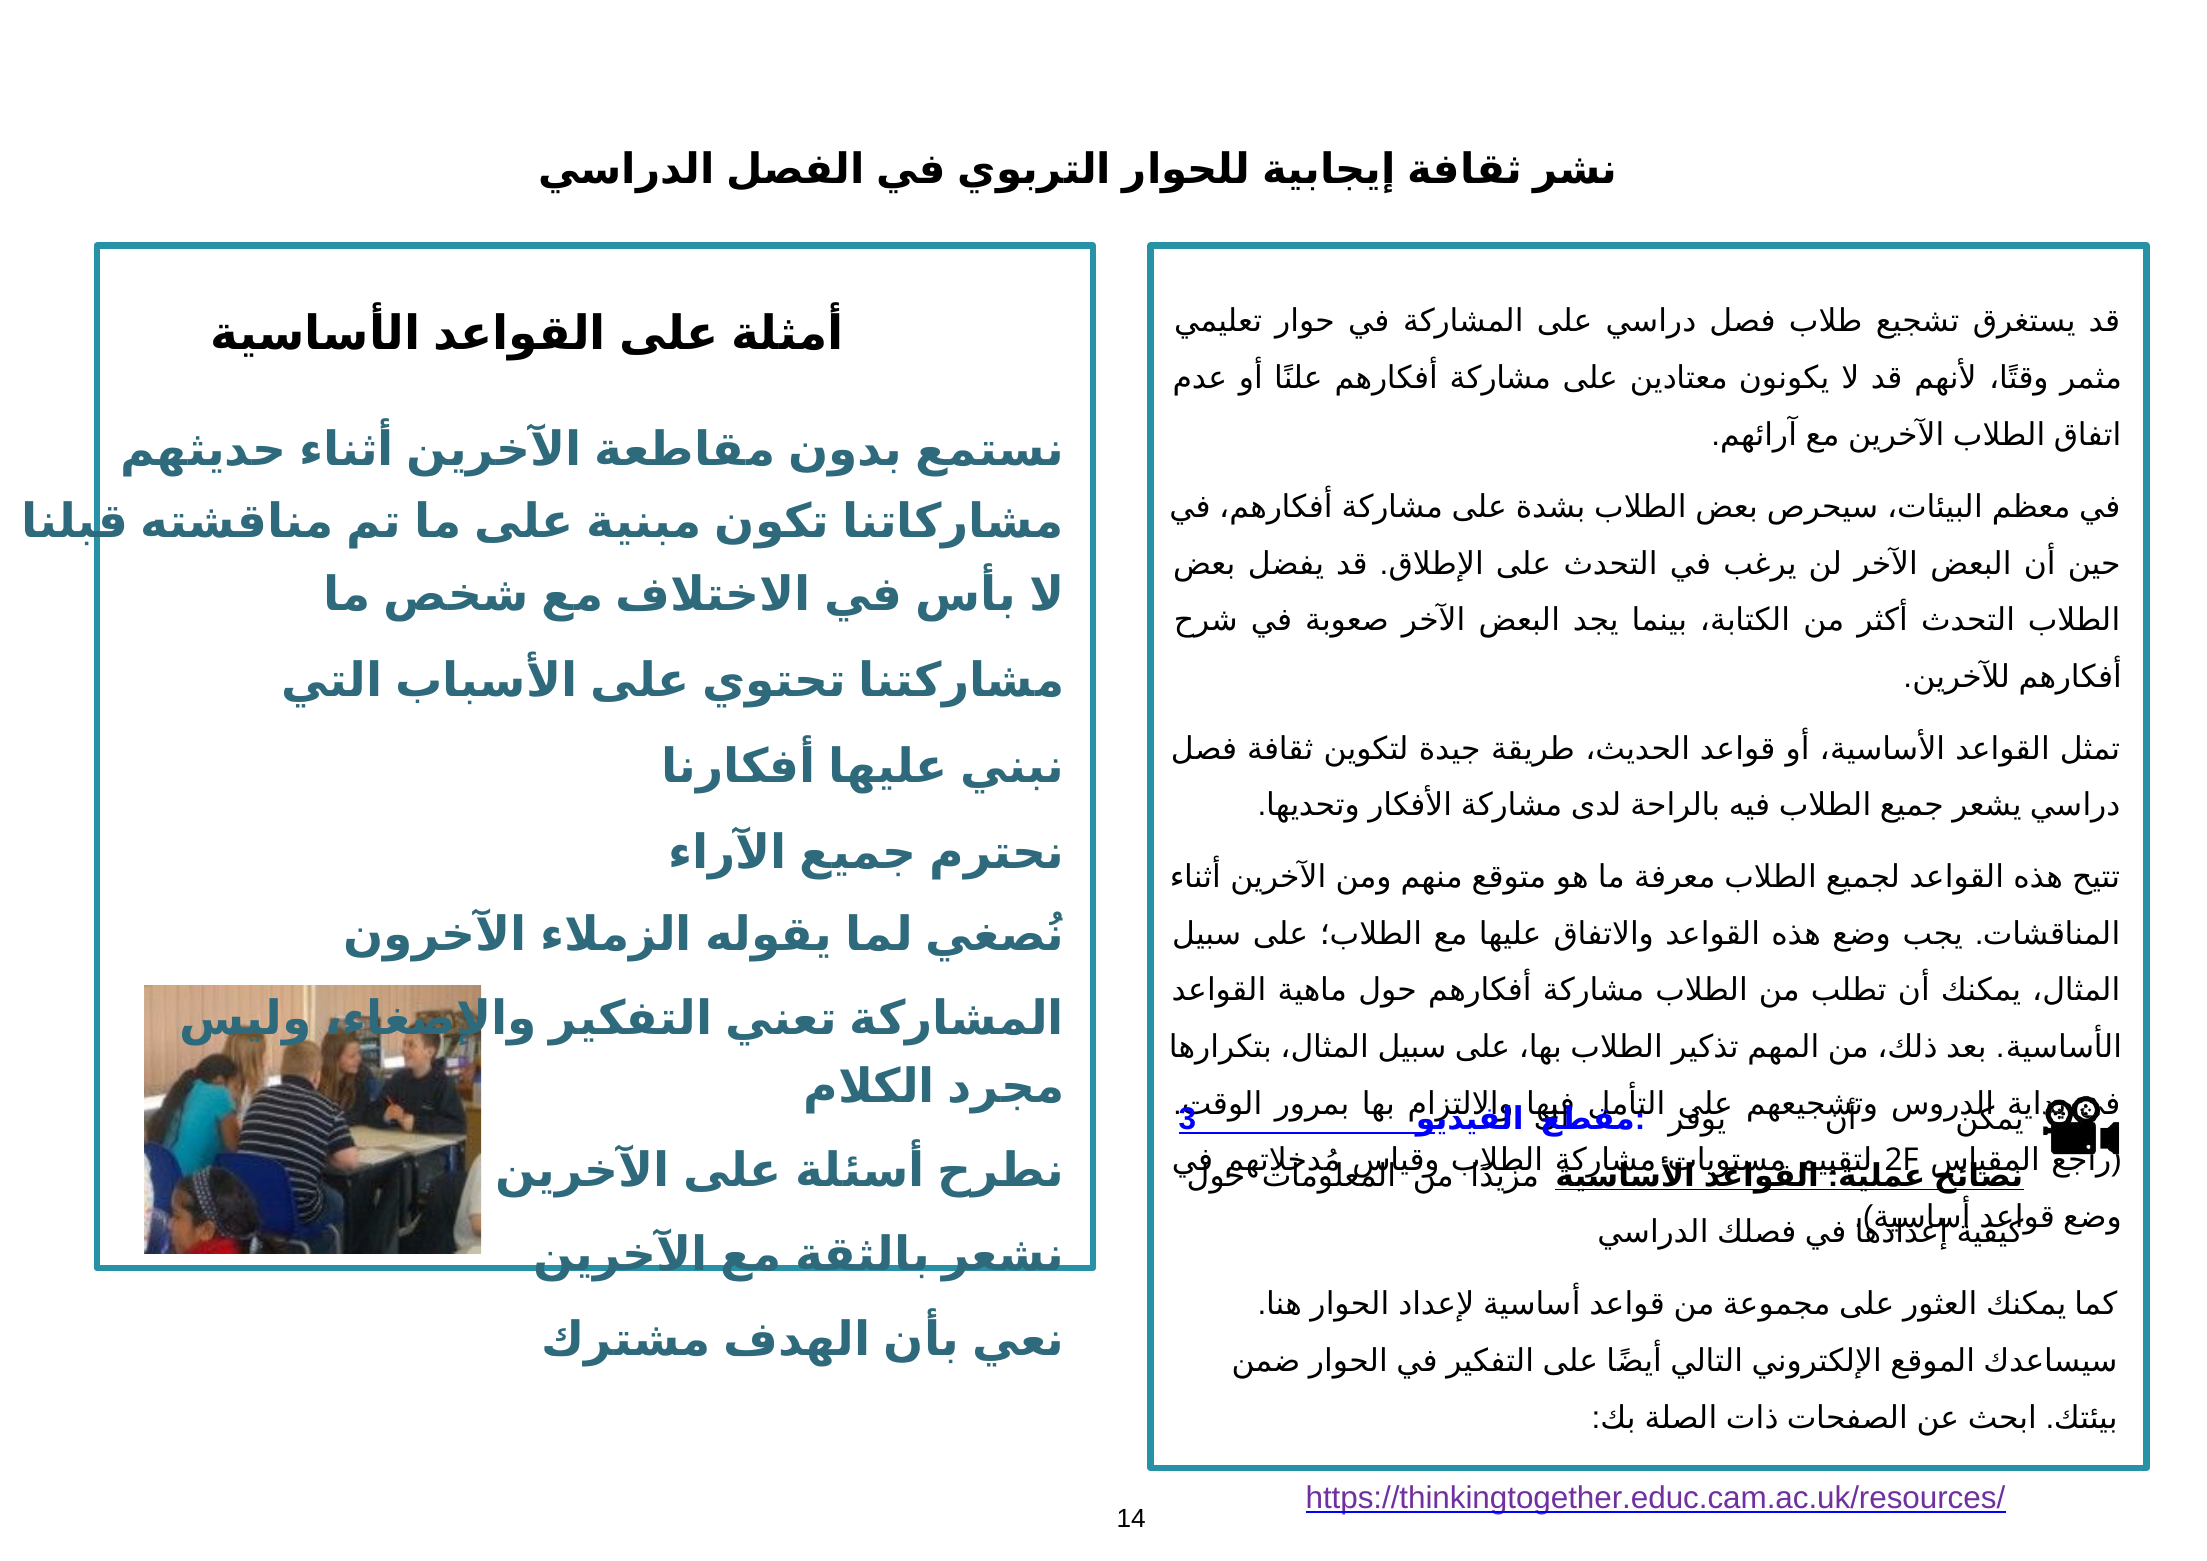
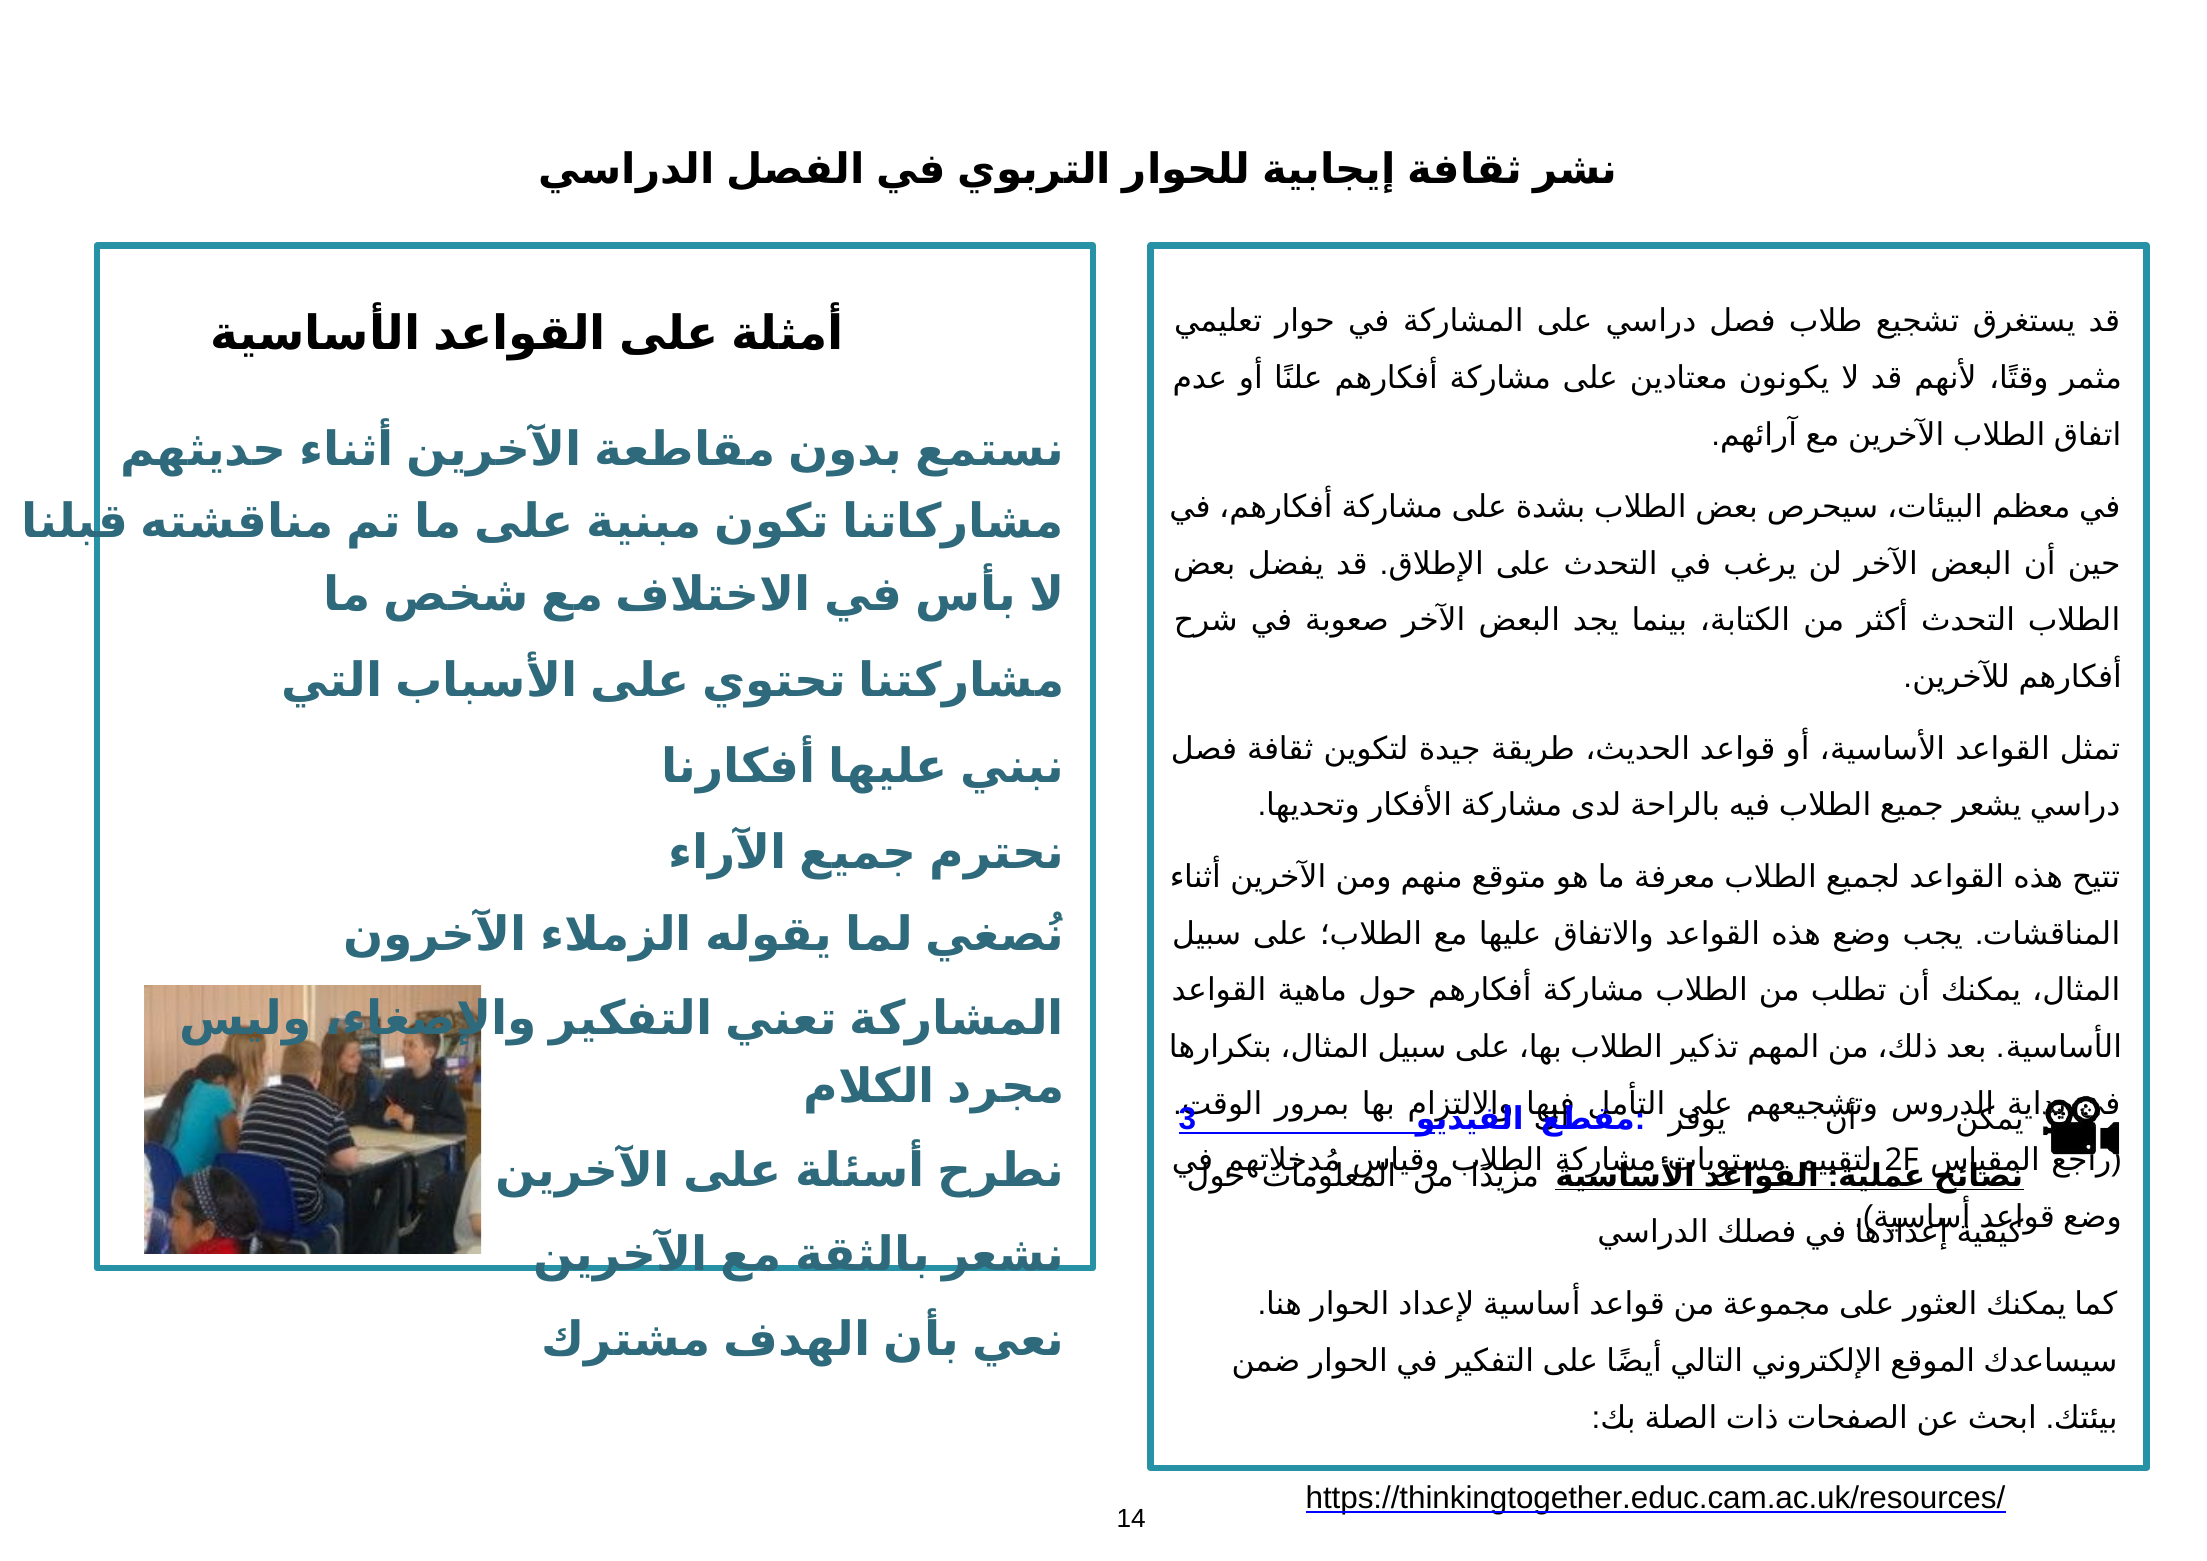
https://thinkingtogether.educ.cam.ac.uk/resources/ colour: purple -> black
